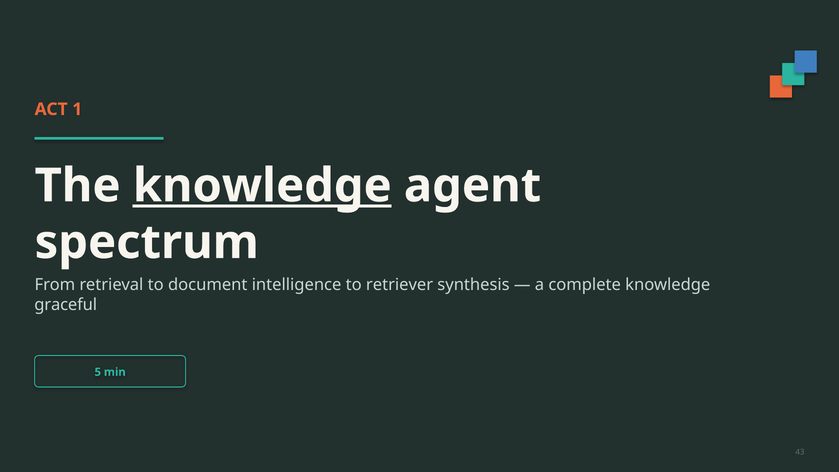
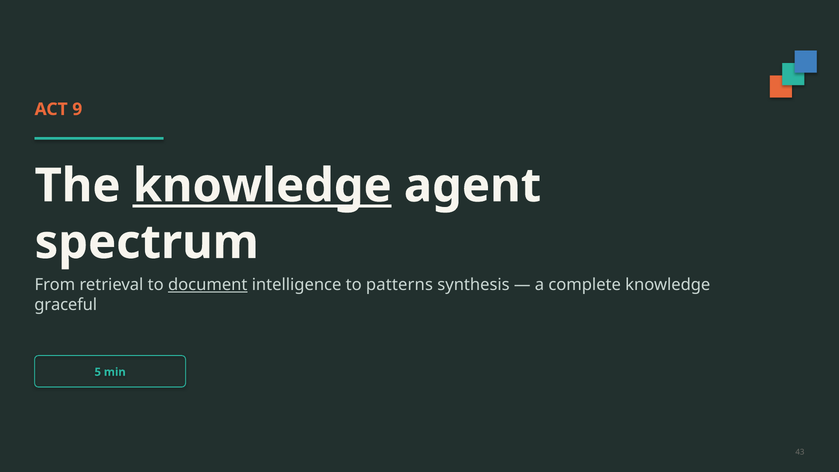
1: 1 -> 9
document underline: none -> present
retriever: retriever -> patterns
